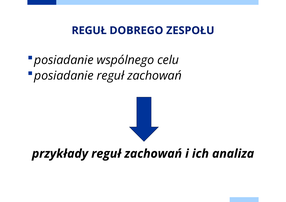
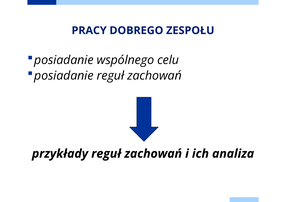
REGUŁ at (89, 31): REGUŁ -> PRACY
